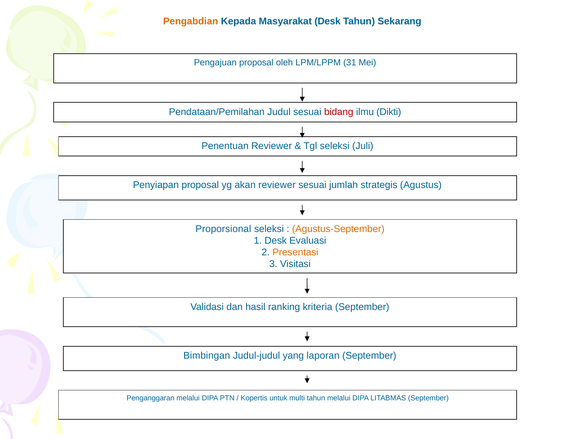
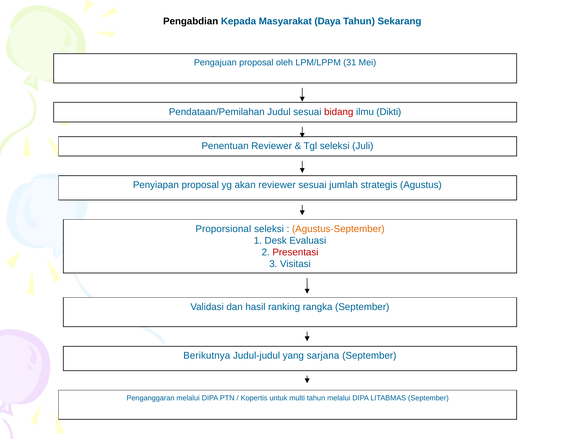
Pengabdian colour: orange -> black
Masyarakat Desk: Desk -> Daya
Presentasi colour: orange -> red
kriteria: kriteria -> rangka
Bimbingan: Bimbingan -> Berikutnya
laporan: laporan -> sarjana
